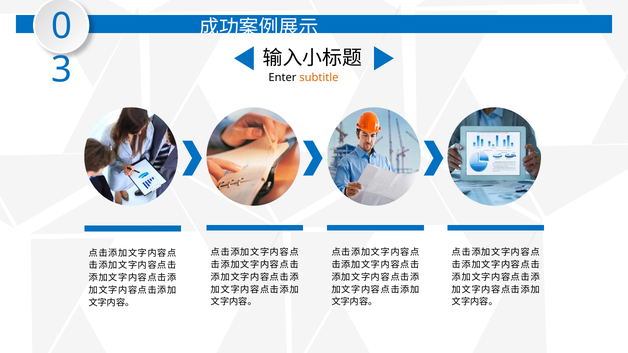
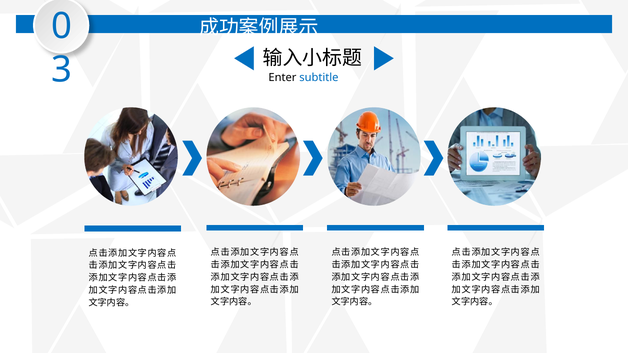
subtitle colour: orange -> blue
